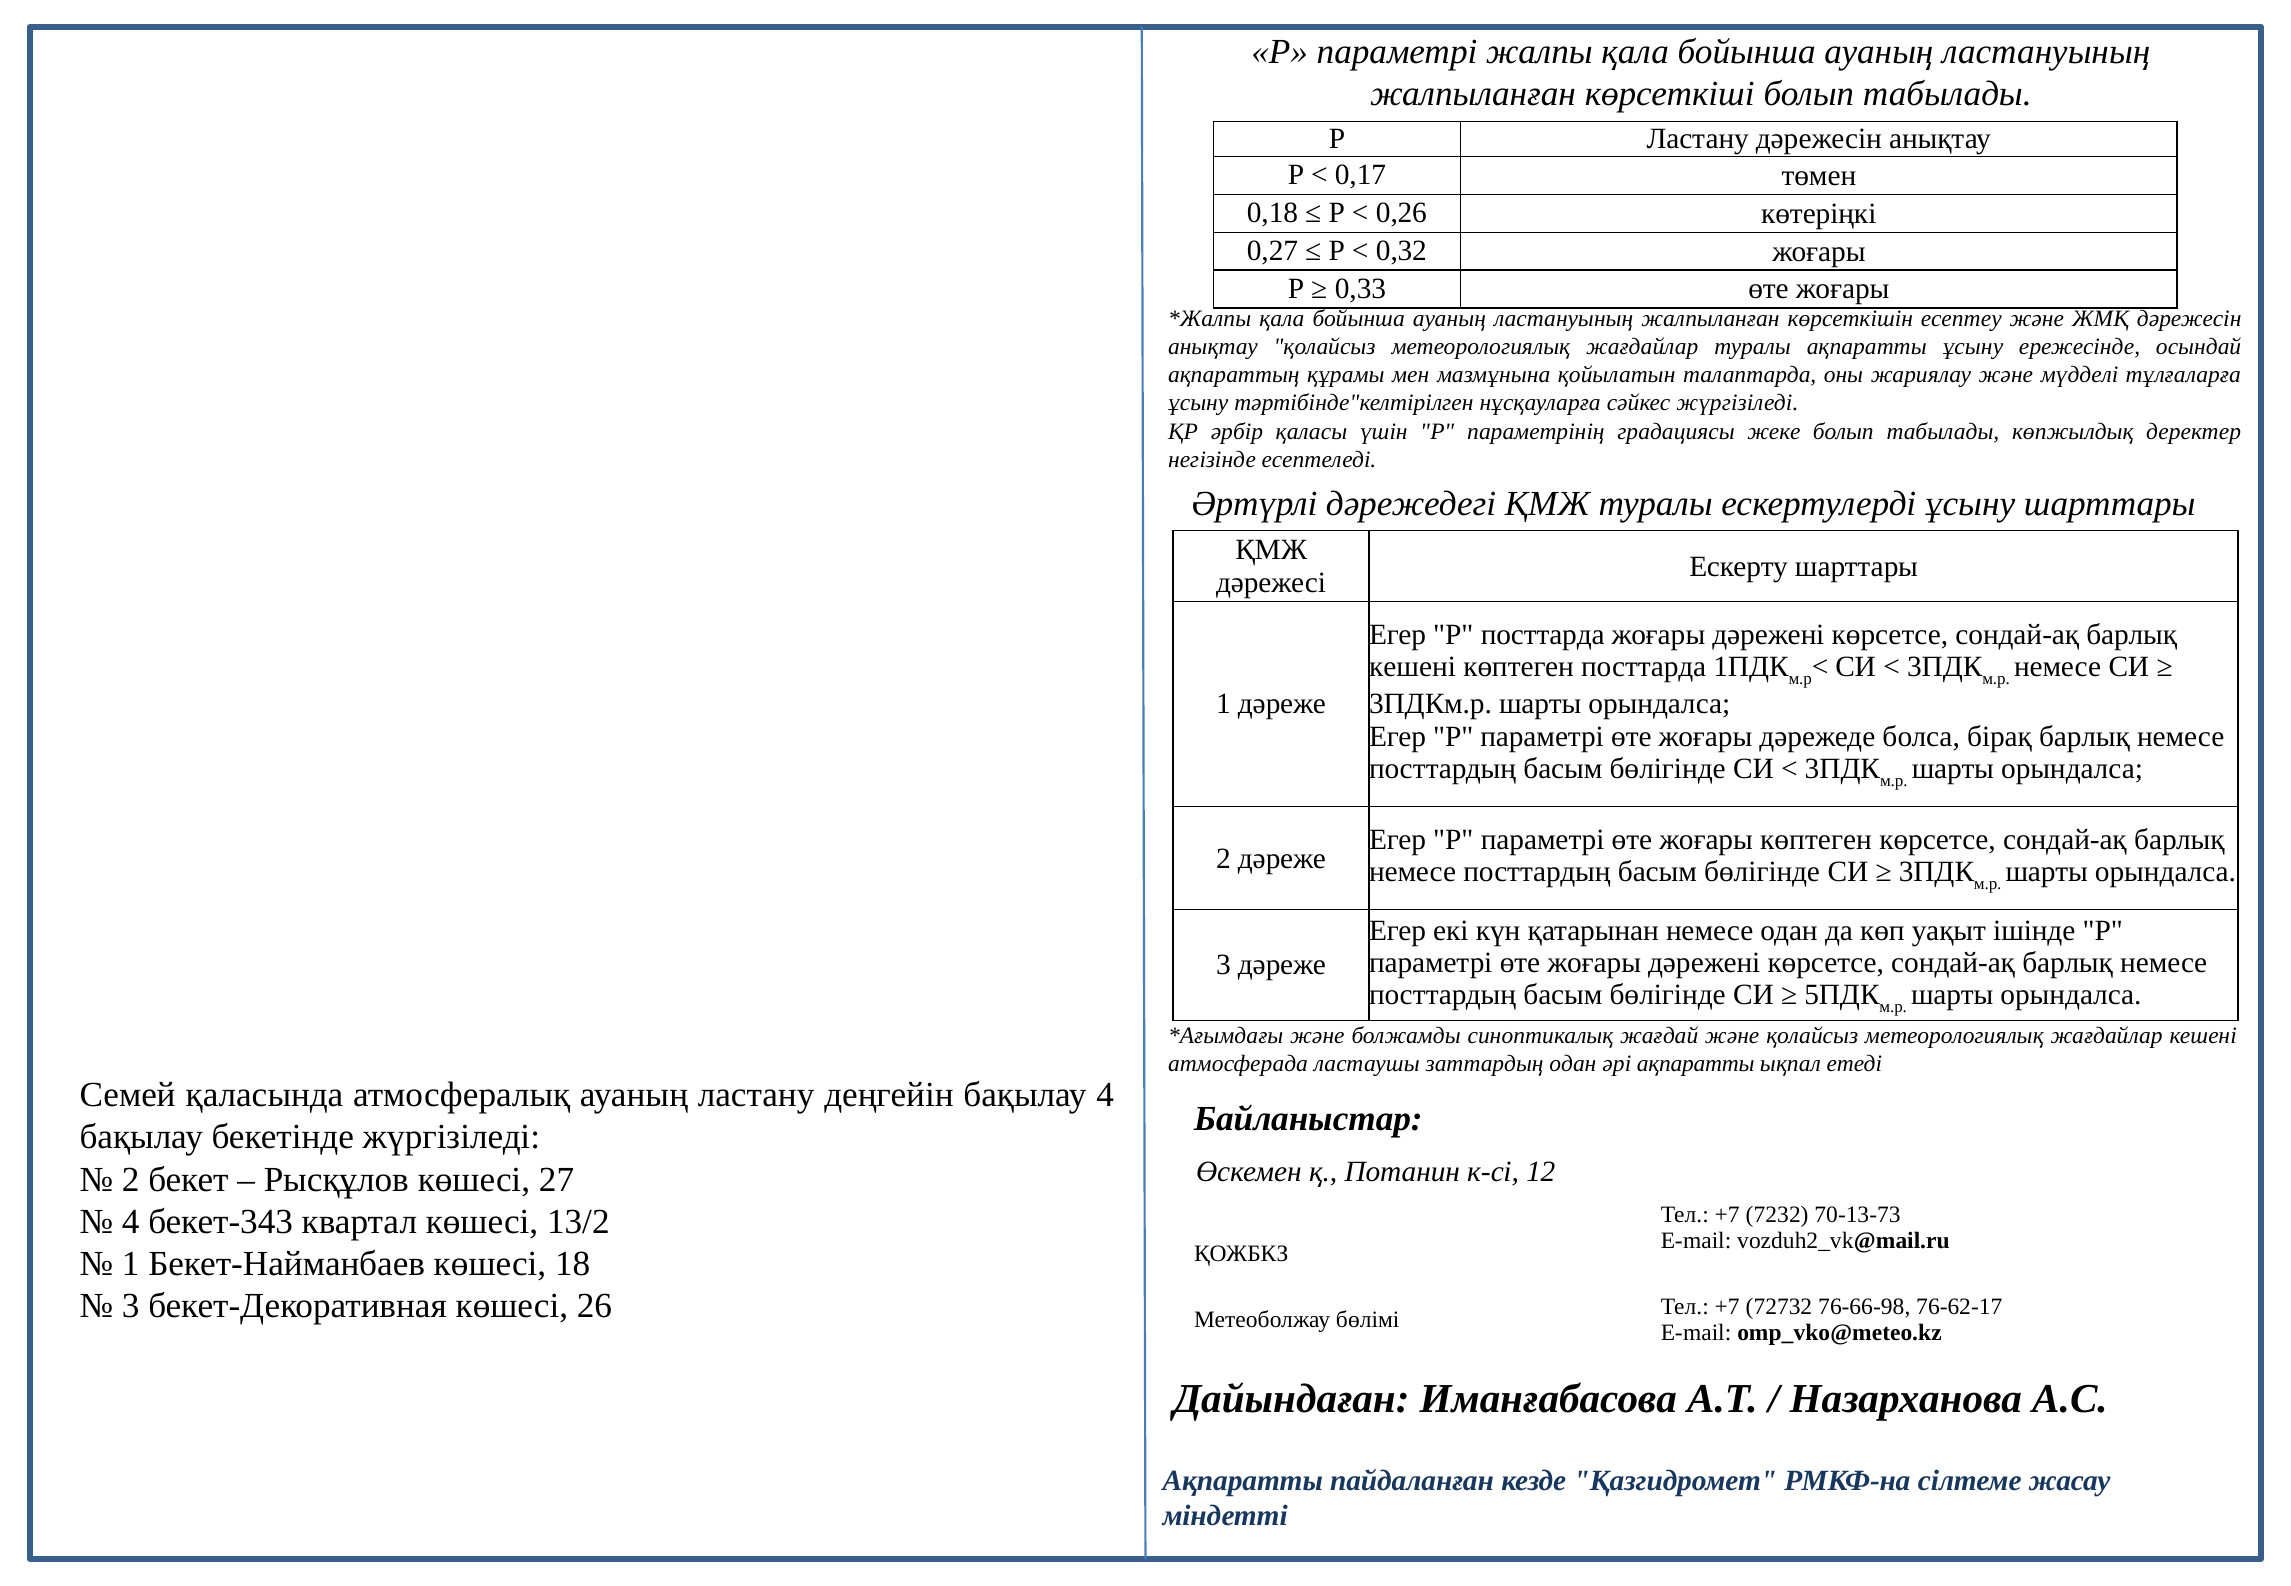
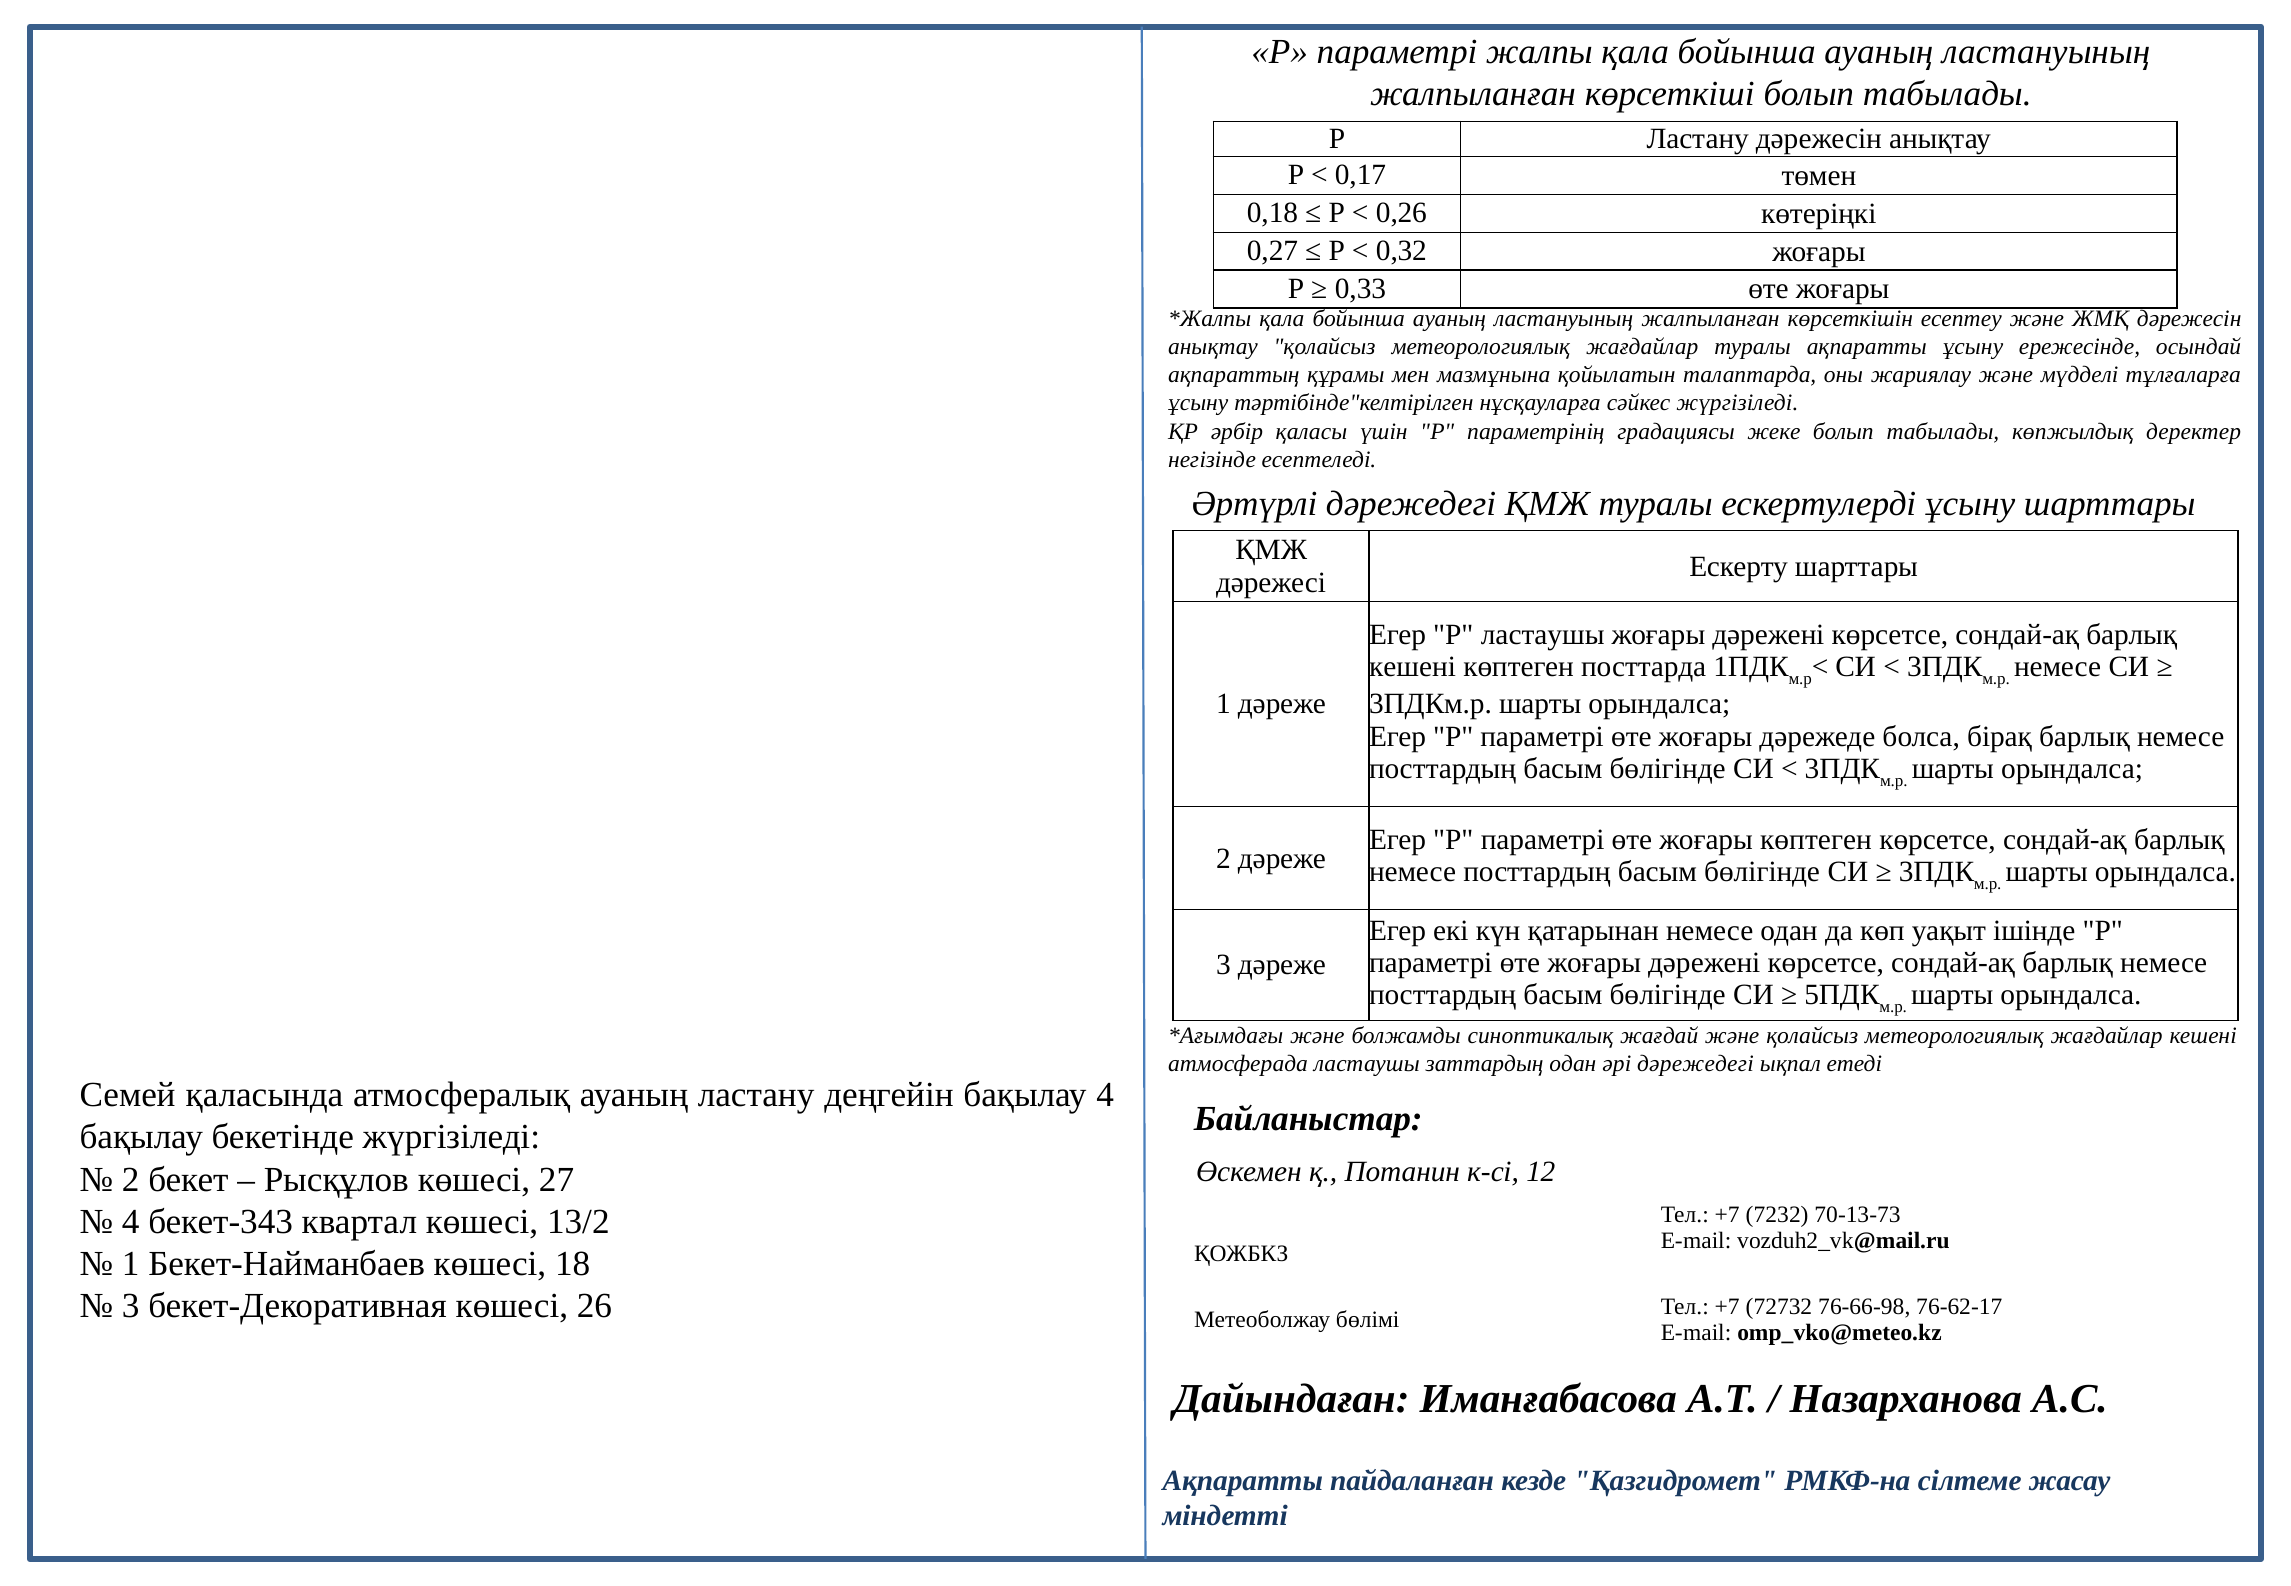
Р посттарда: посттарда -> ластаушы
әрі ақпаратты: ақпаратты -> дәрежедегі
